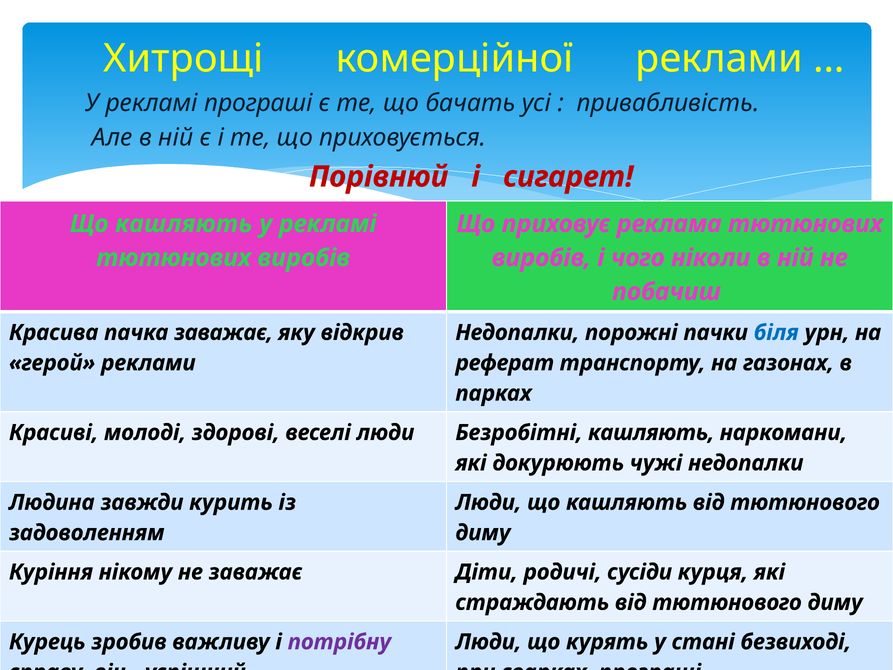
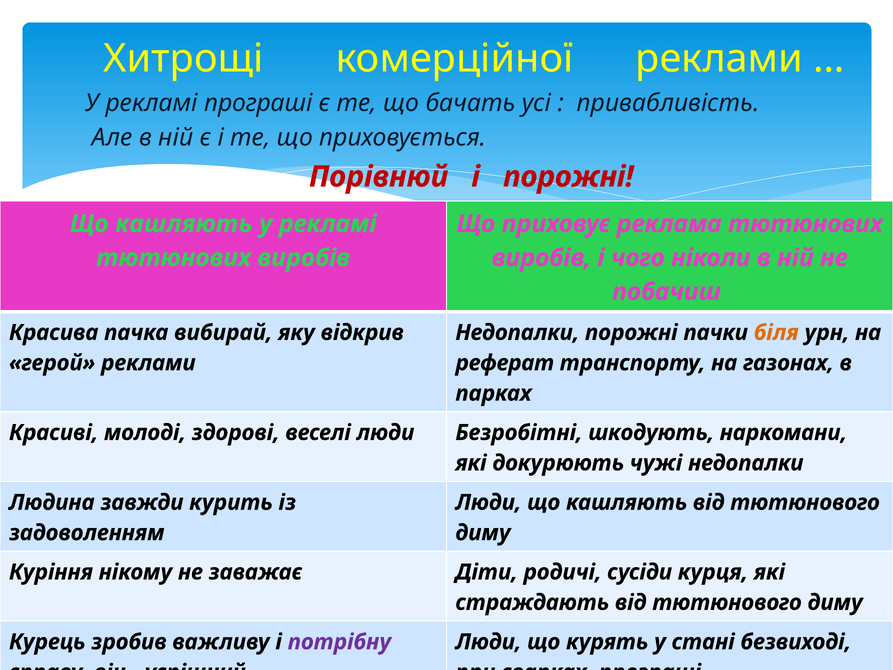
і сигарет: сигарет -> порожні
пачка заважає: заважає -> вибирай
біля colour: blue -> orange
Безробітні кашляють: кашляють -> шкодують
